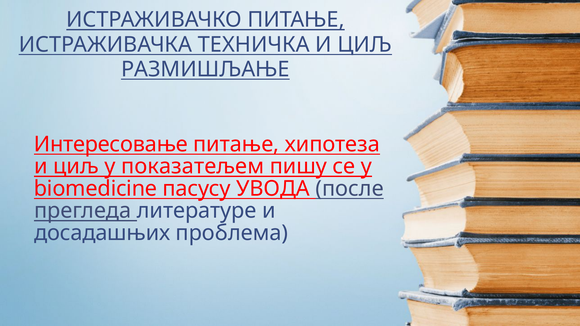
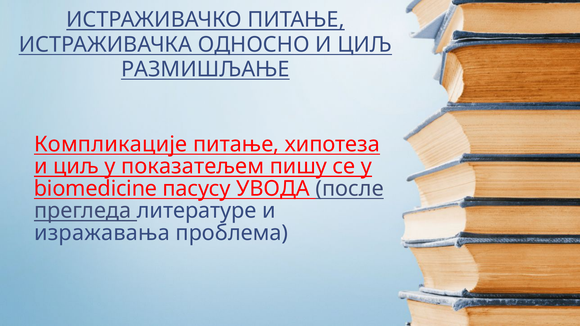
ТЕХНИЧКА: ТЕХНИЧКА -> ОДНОСНО
Интересовање: Интересовање -> Компликације
досадашњих: досадашњих -> изражавања
